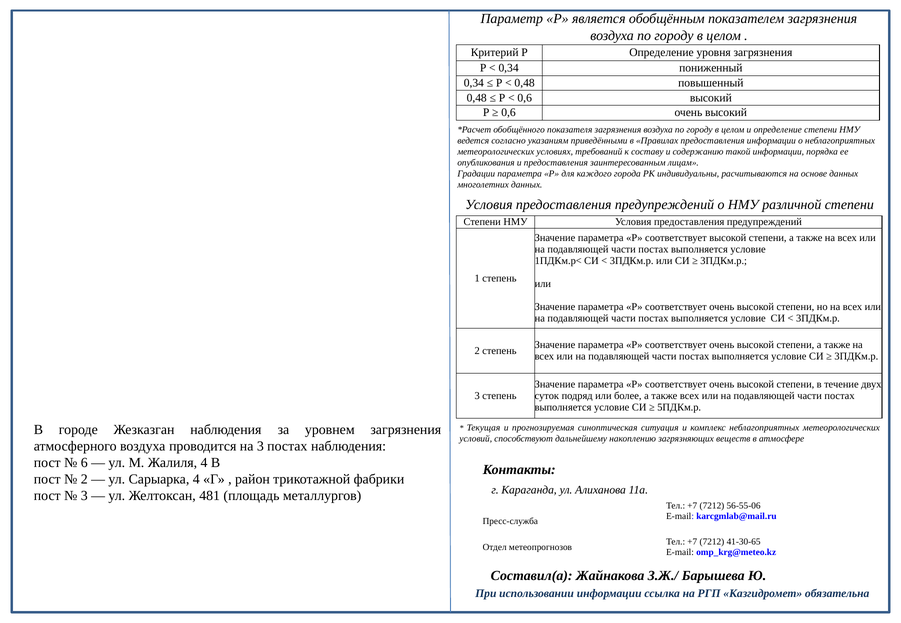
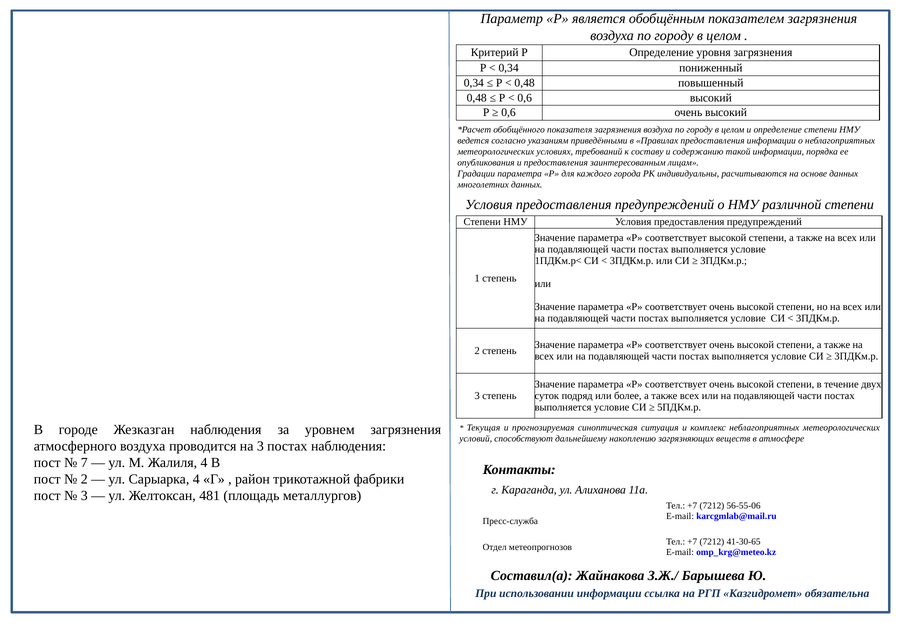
6: 6 -> 7
